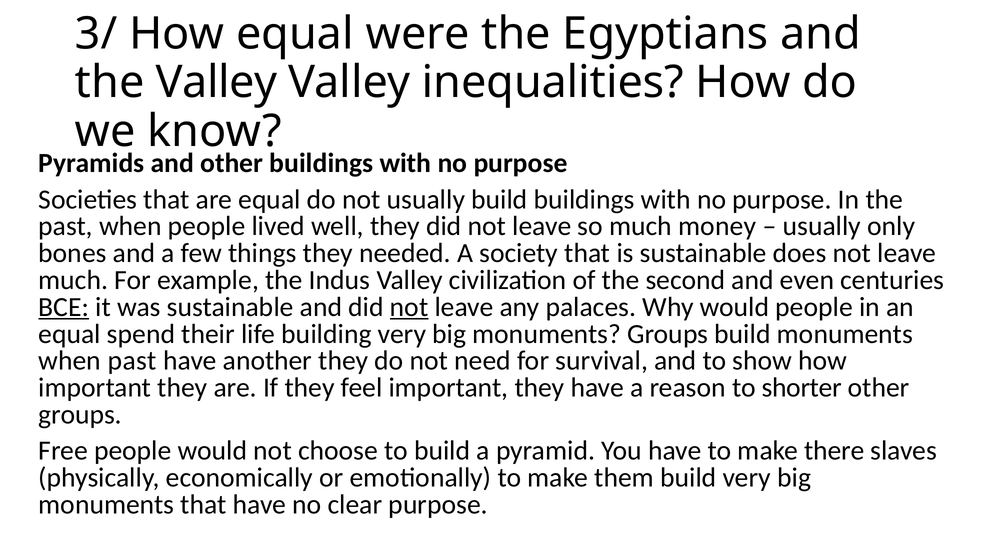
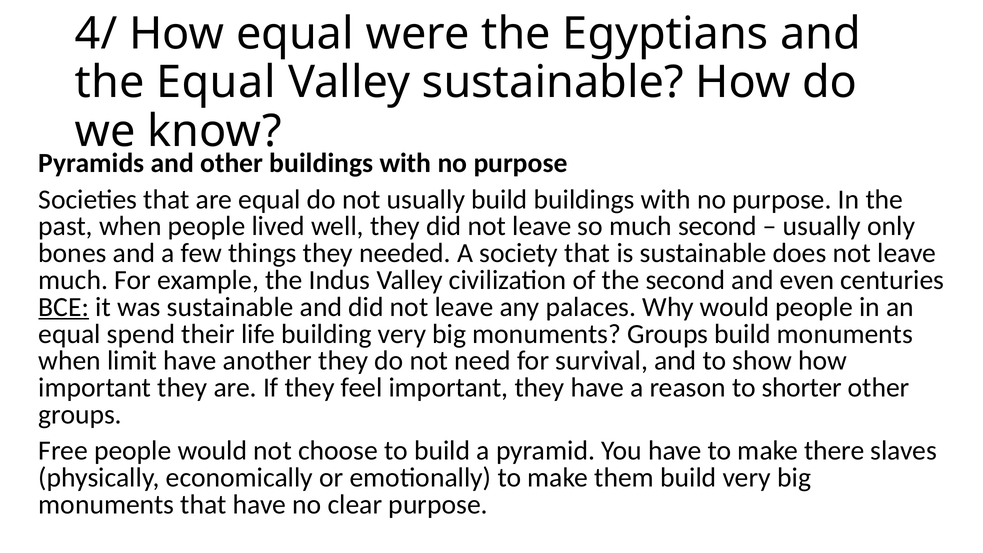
3/: 3/ -> 4/
the Valley: Valley -> Equal
Valley inequalities: inequalities -> sustainable
much money: money -> second
not at (409, 307) underline: present -> none
when past: past -> limit
